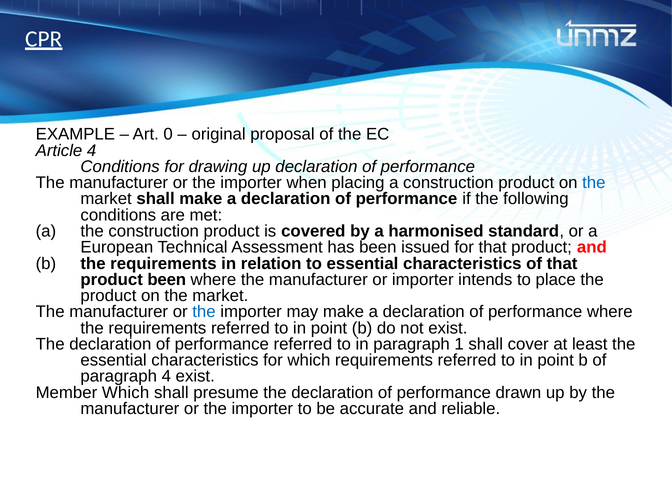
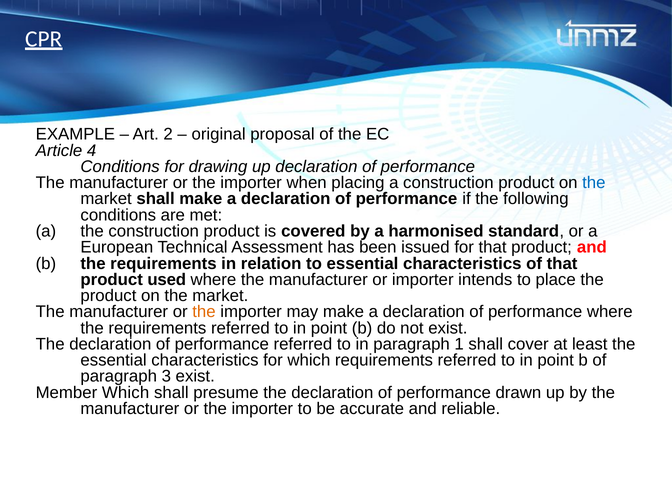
0: 0 -> 2
product been: been -> used
the at (204, 312) colour: blue -> orange
paragraph 4: 4 -> 3
